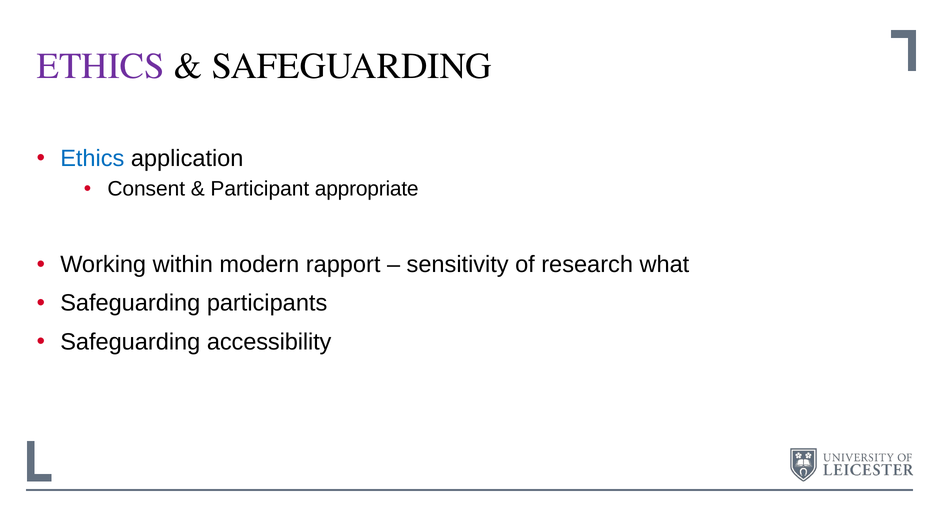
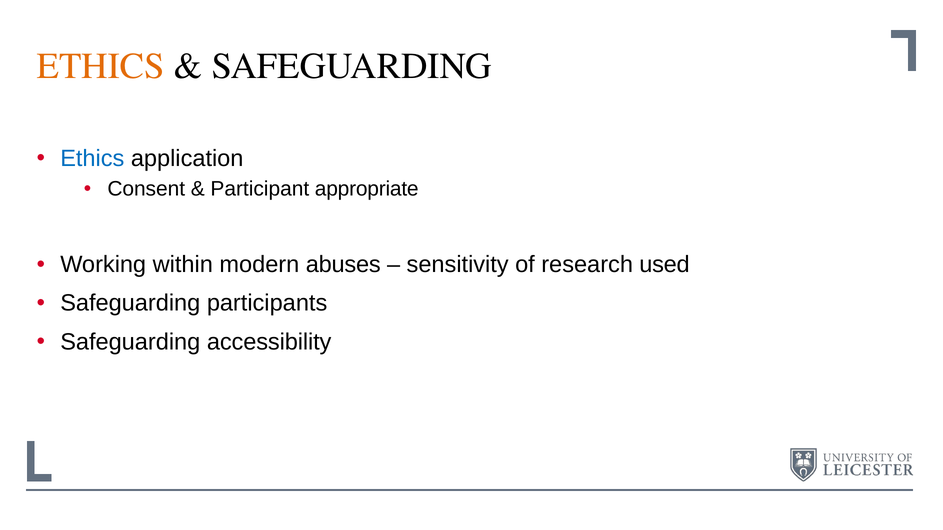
ETHICS at (101, 66) colour: purple -> orange
rapport: rapport -> abuses
what: what -> used
